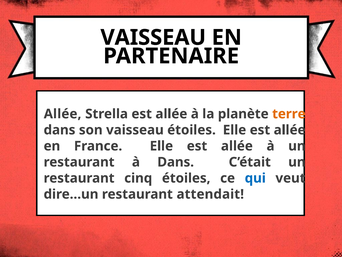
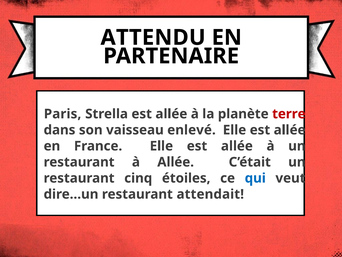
VAISSEAU at (153, 37): VAISSEAU -> ATTENDU
Allée at (63, 114): Allée -> Paris
terre colour: orange -> red
vaisseau étoiles: étoiles -> enlevé
à Dans: Dans -> Allée
